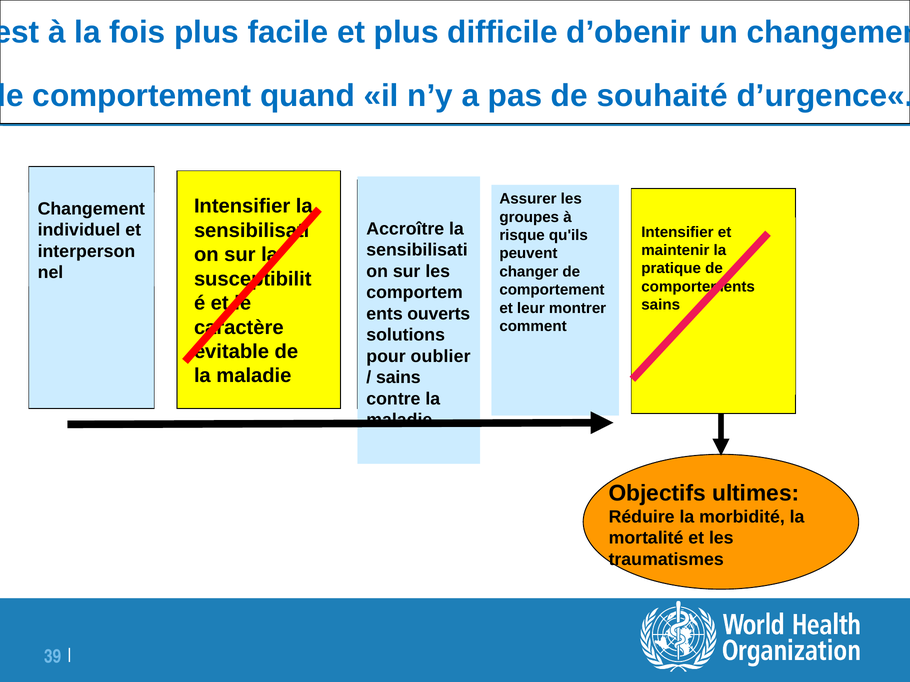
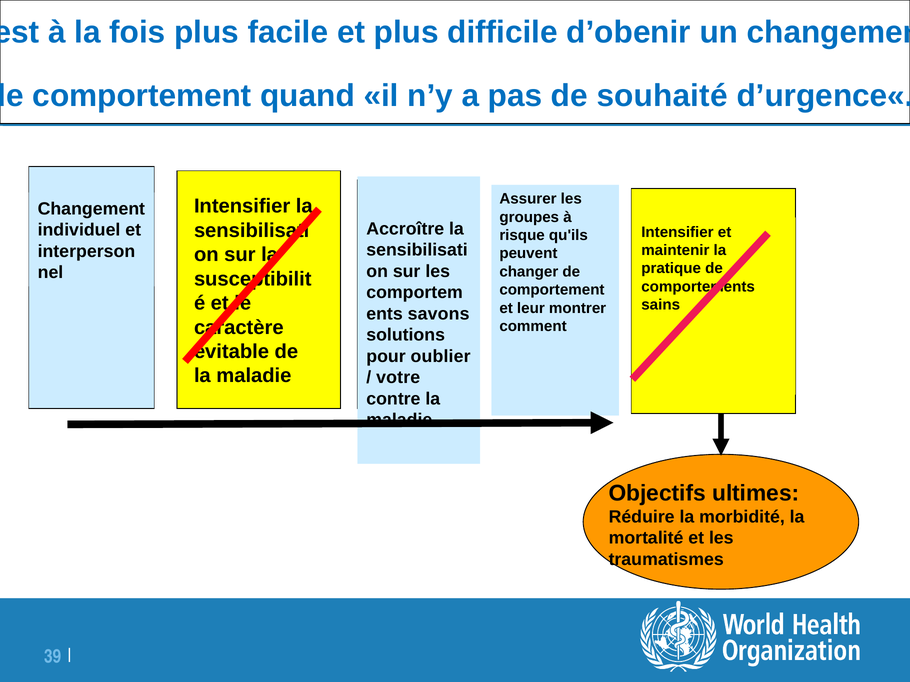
ouverts: ouverts -> savons
sains at (398, 378): sains -> votre
